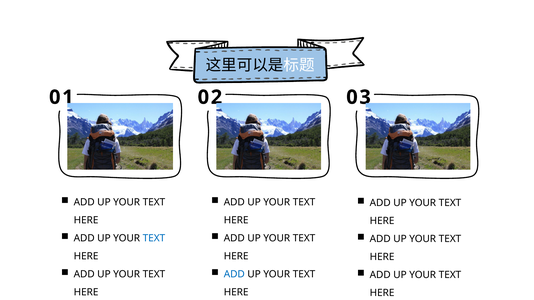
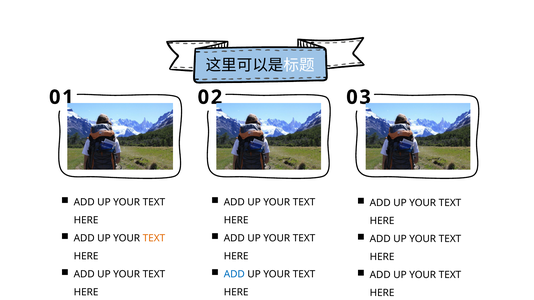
TEXT at (154, 238) colour: blue -> orange
